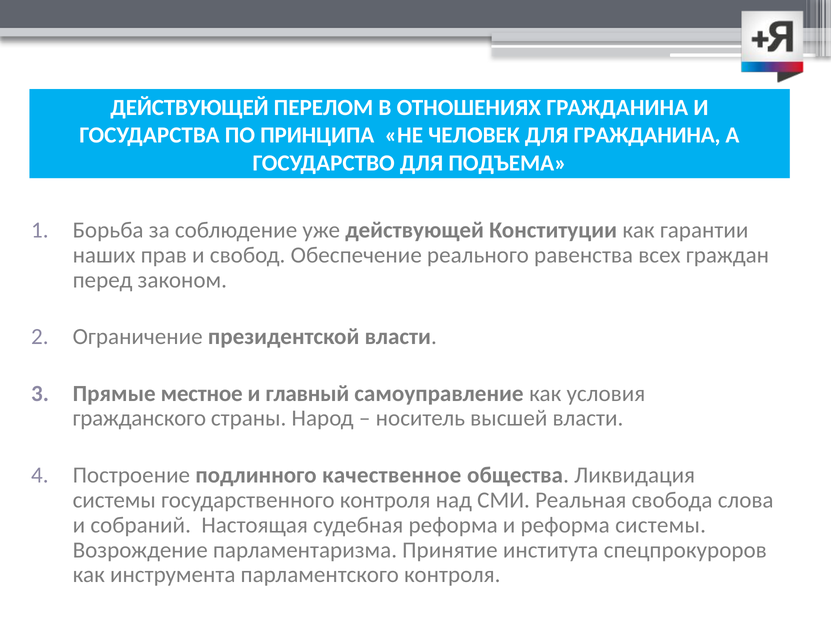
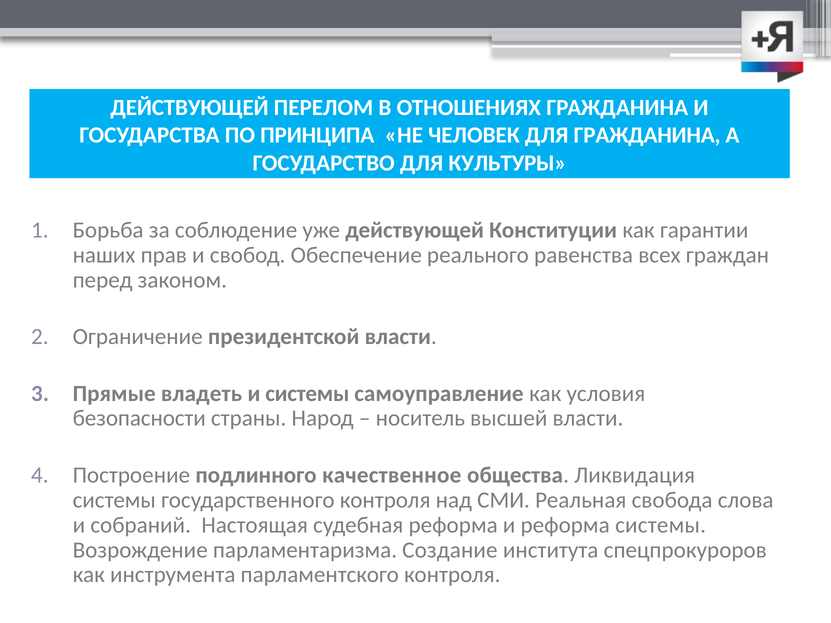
ПОДЪЕМА: ПОДЪЕМА -> КУЛЬТУРЫ
местное: местное -> владеть
и главный: главный -> системы
гражданского: гражданского -> безопасности
Принятие: Принятие -> Создание
